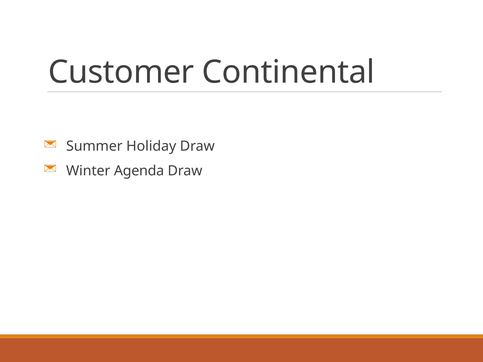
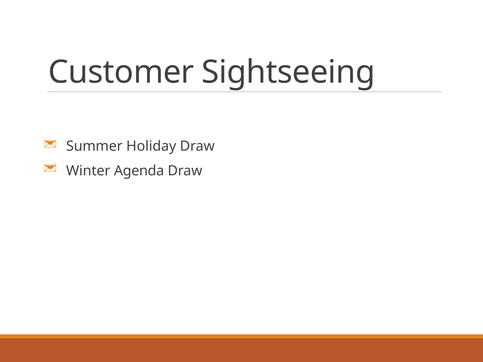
Continental: Continental -> Sightseeing
